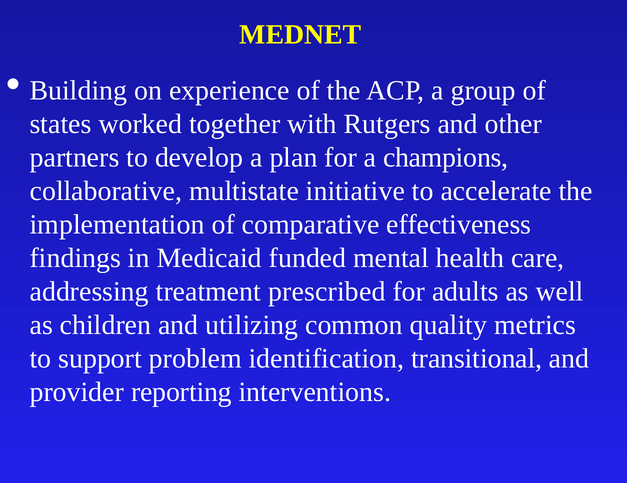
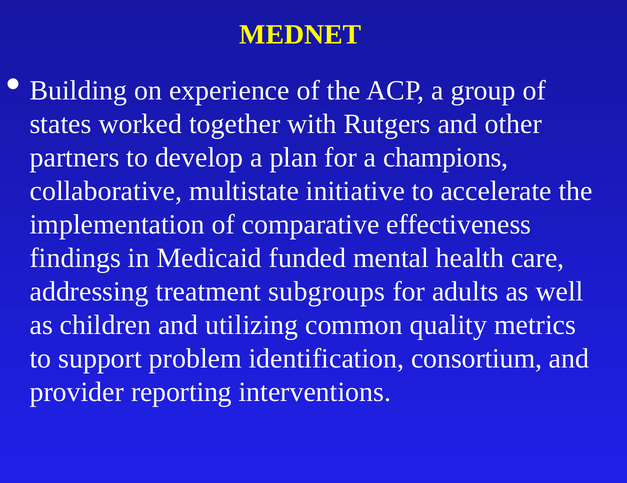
prescribed: prescribed -> subgroups
transitional: transitional -> consortium
